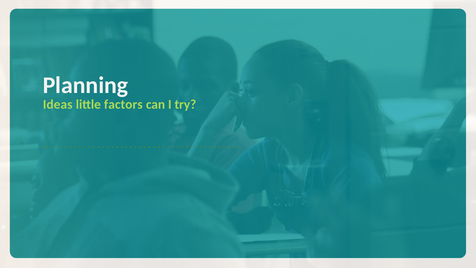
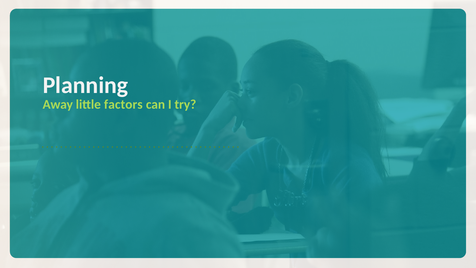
Ideas: Ideas -> Away
